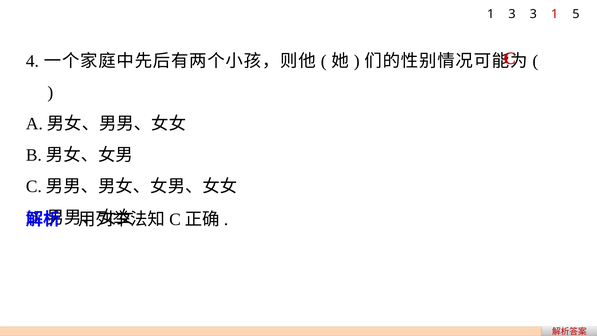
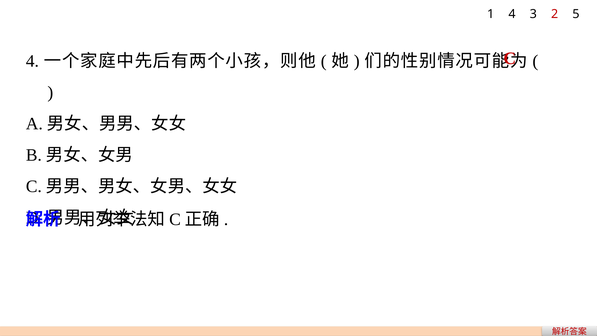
1 3: 3 -> 4
3 1: 1 -> 2
